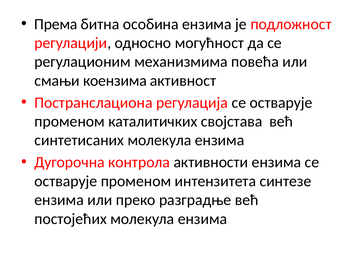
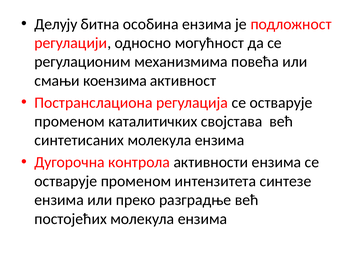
Према: Према -> Делују
